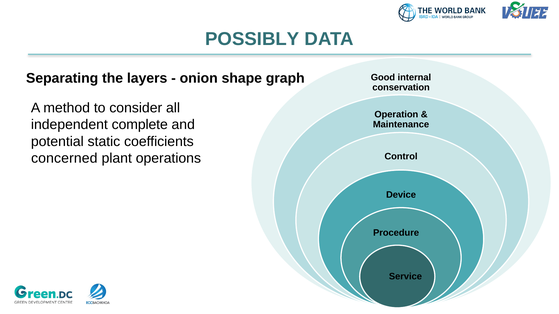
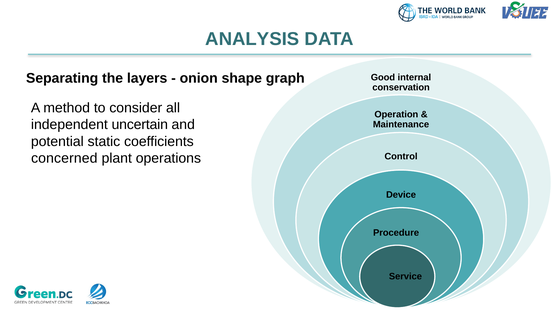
POSSIBLY: POSSIBLY -> ANALYSIS
complete: complete -> uncertain
